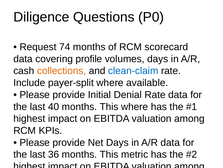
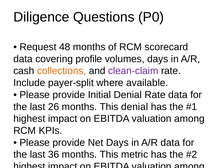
74: 74 -> 48
clean-claim colour: blue -> purple
40: 40 -> 26
This where: where -> denial
